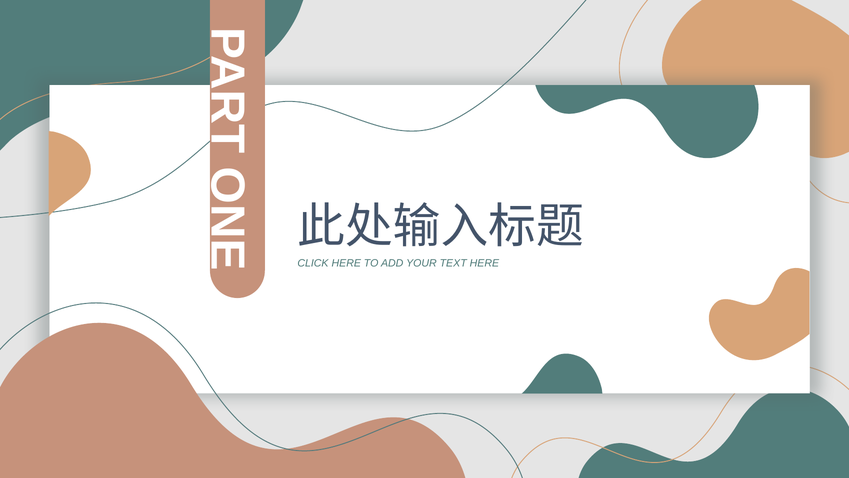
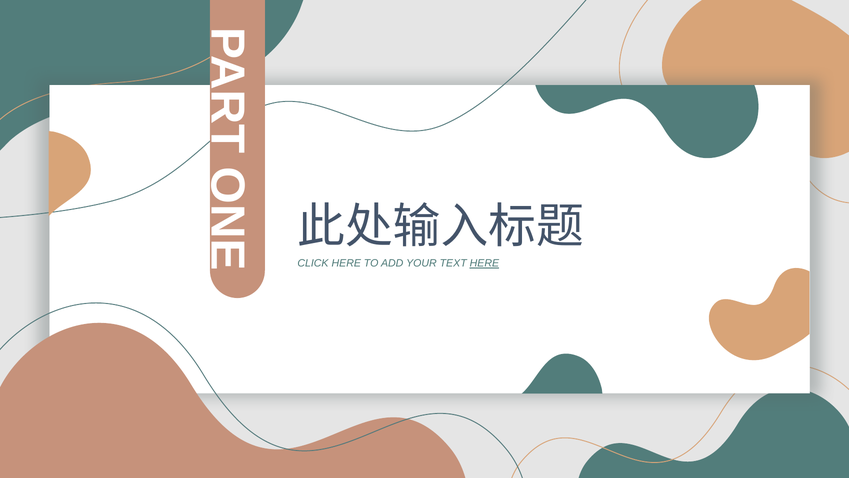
HERE at (484, 263) underline: none -> present
